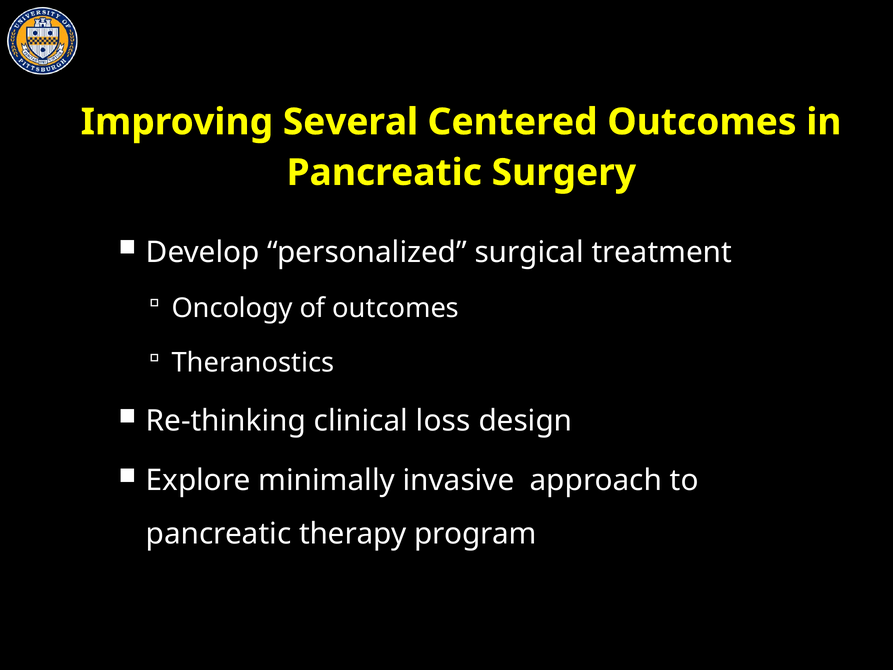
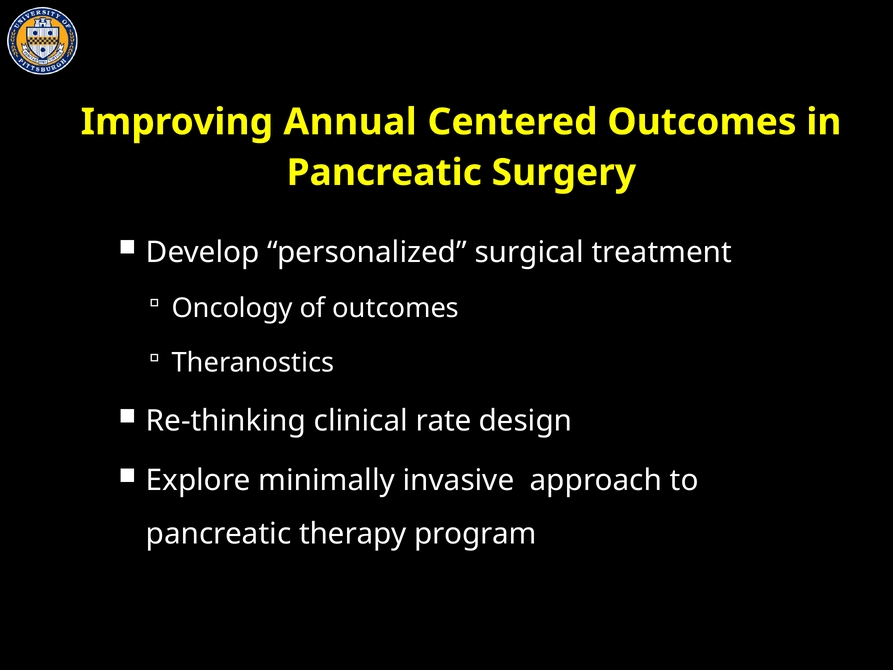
Several: Several -> Annual
loss: loss -> rate
